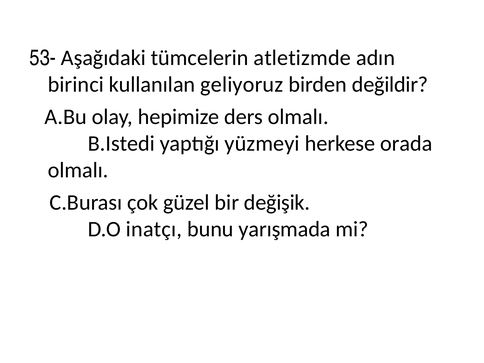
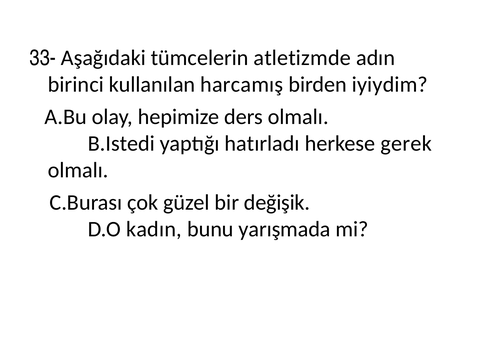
53-: 53- -> 33-
geliyoruz: geliyoruz -> harcamış
değildir: değildir -> iyiydim
yüzmeyi: yüzmeyi -> hatırladı
orada: orada -> gerek
inatçı: inatçı -> kadın
